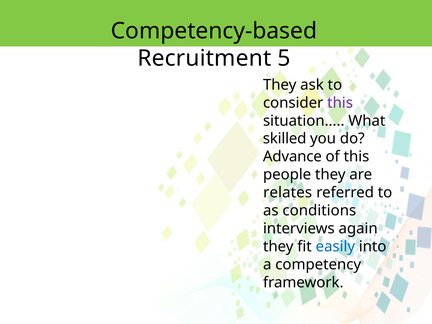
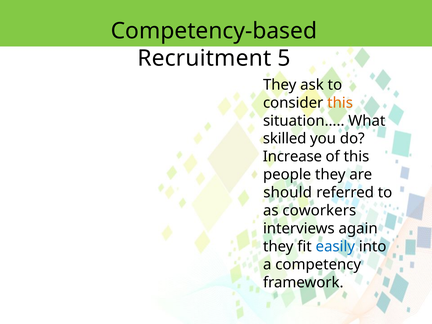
this at (340, 103) colour: purple -> orange
Advance: Advance -> Increase
relates: relates -> should
conditions: conditions -> coworkers
